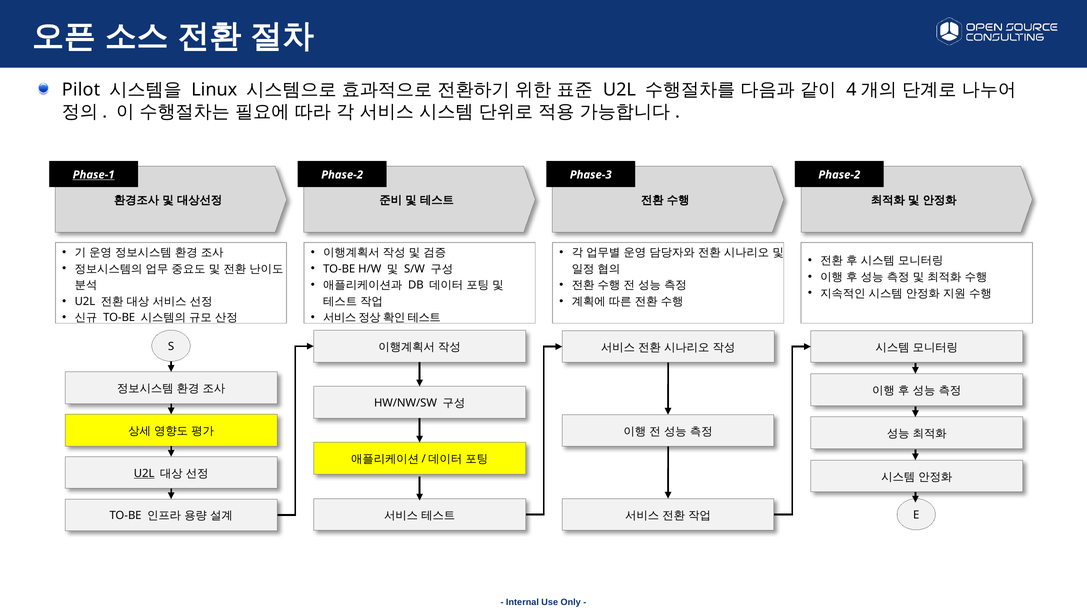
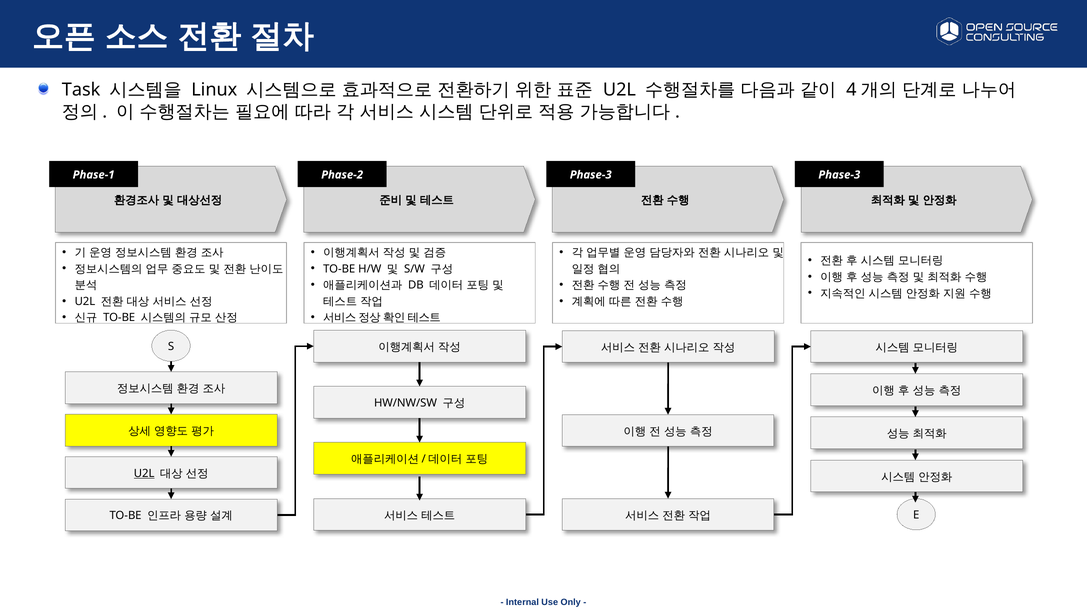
Pilot: Pilot -> Task
Phase-1 underline: present -> none
Phase-2 at (839, 175): Phase-2 -> Phase-3
